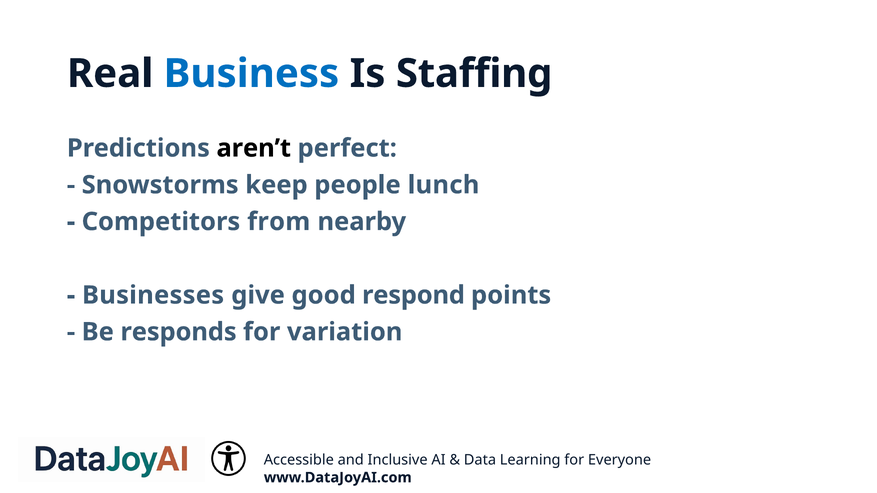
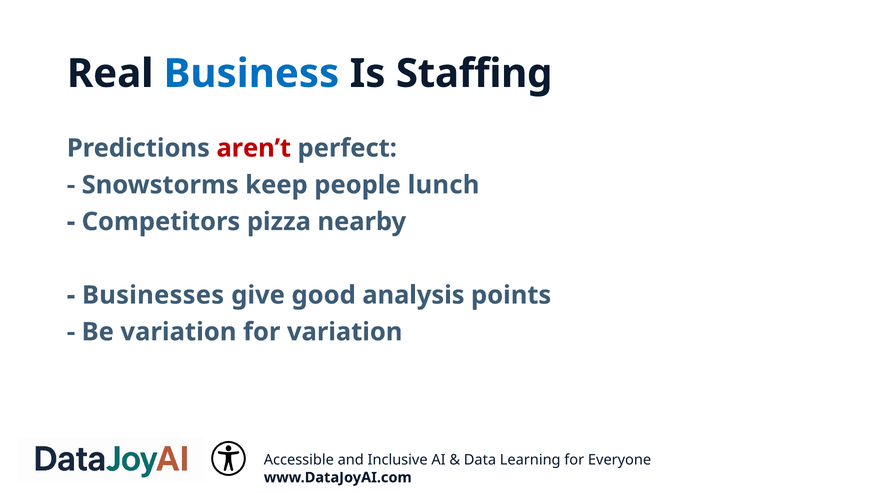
aren’t colour: black -> red
from: from -> pizza
respond: respond -> analysis
Be responds: responds -> variation
